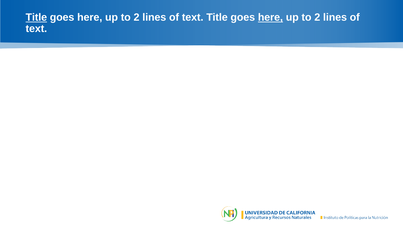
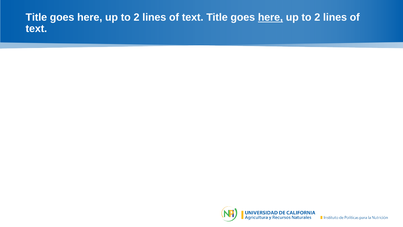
Title at (36, 17) underline: present -> none
